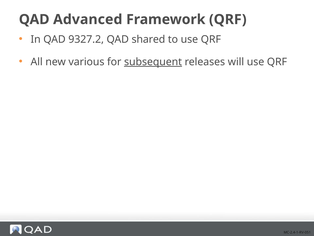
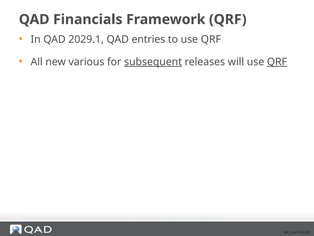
Advanced: Advanced -> Financials
9327.2: 9327.2 -> 2029.1
shared: shared -> entries
QRF at (277, 62) underline: none -> present
